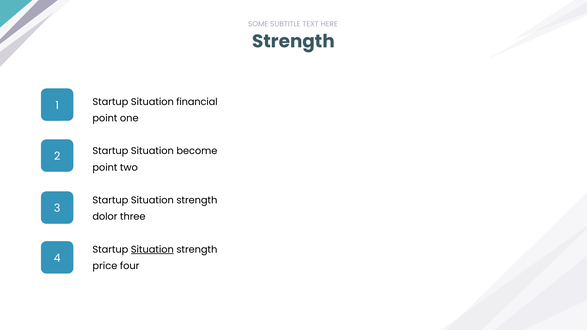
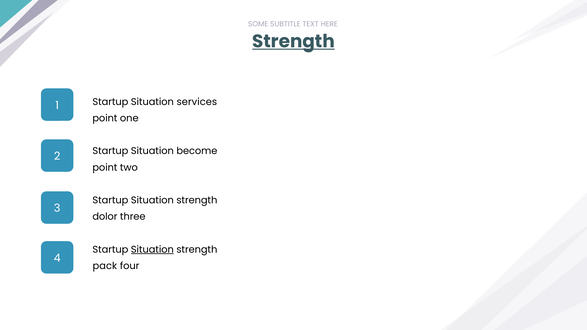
Strength at (293, 41) underline: none -> present
financial: financial -> services
price: price -> pack
